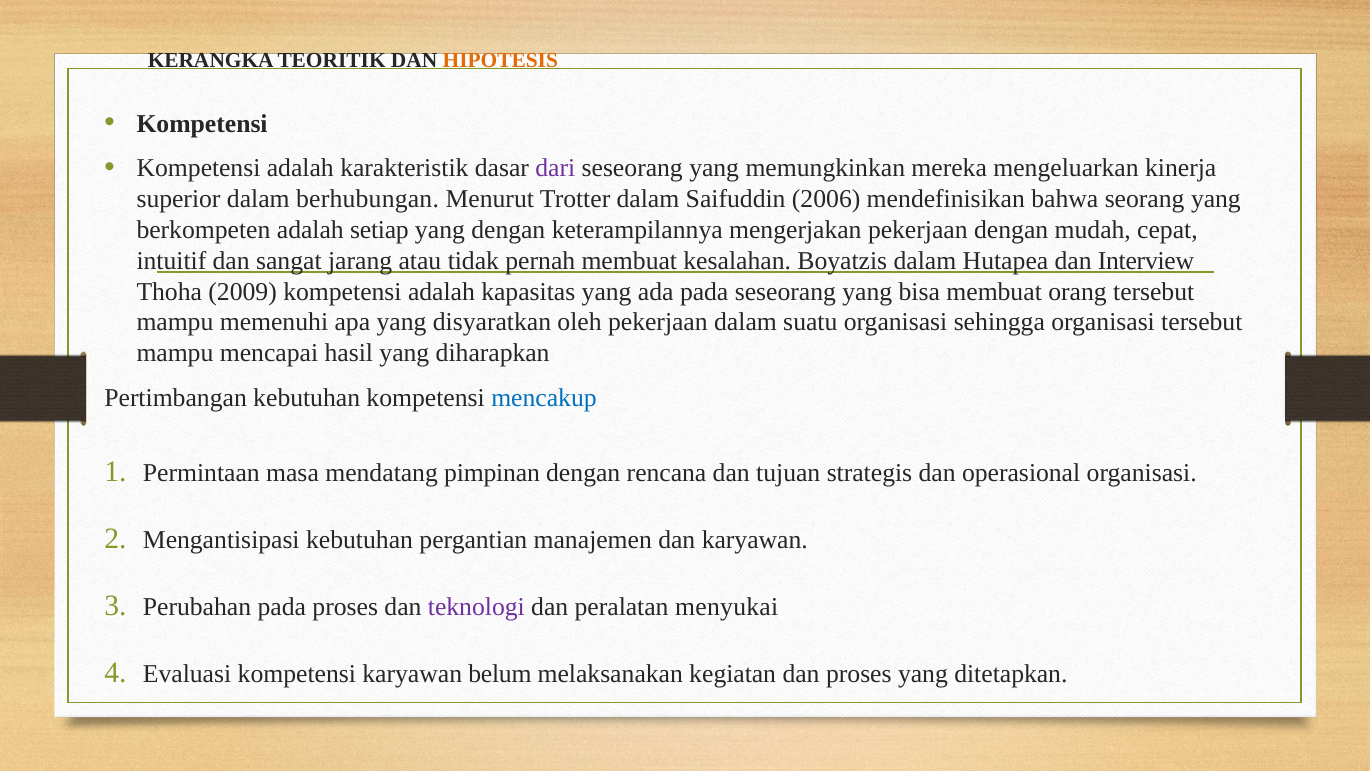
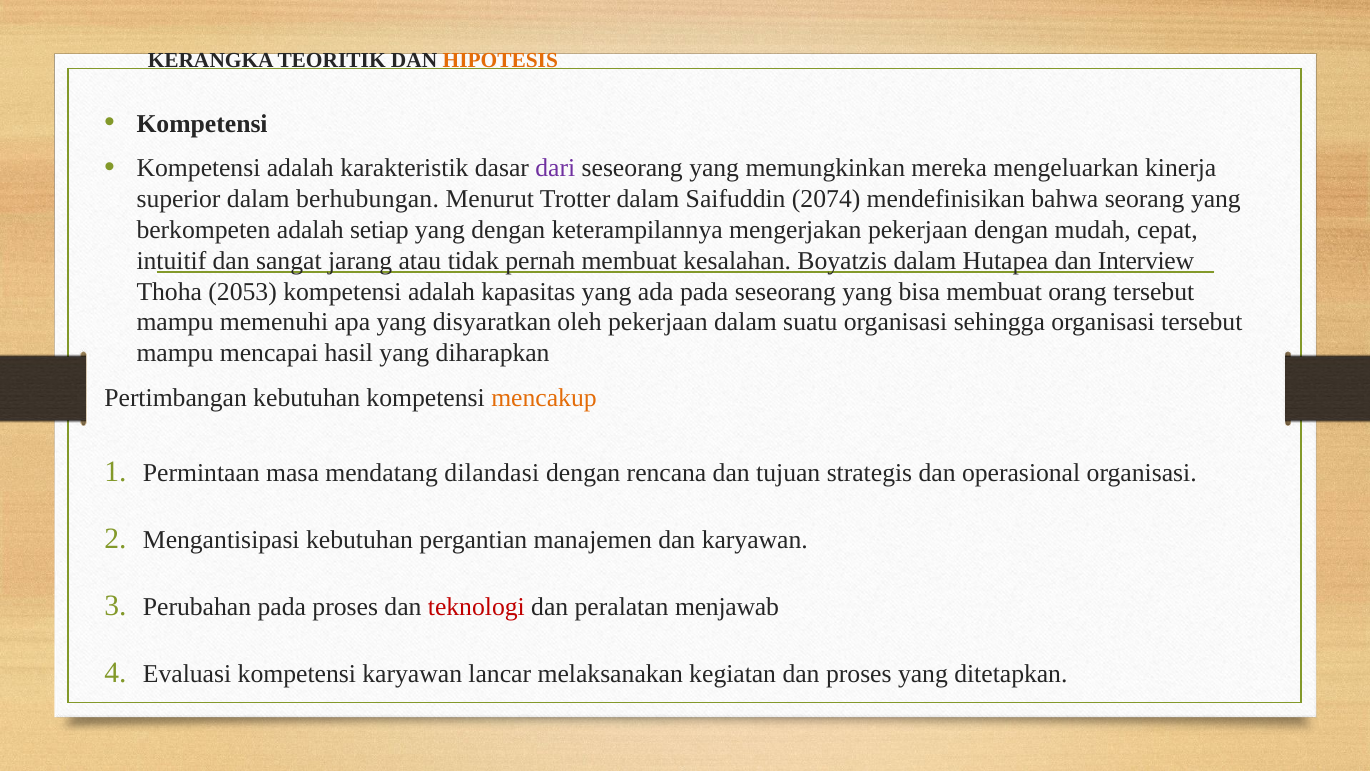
2006: 2006 -> 2074
2009: 2009 -> 2053
mencakup colour: blue -> orange
pimpinan: pimpinan -> dilandasi
teknologi colour: purple -> red
menyukai: menyukai -> menjawab
belum: belum -> lancar
